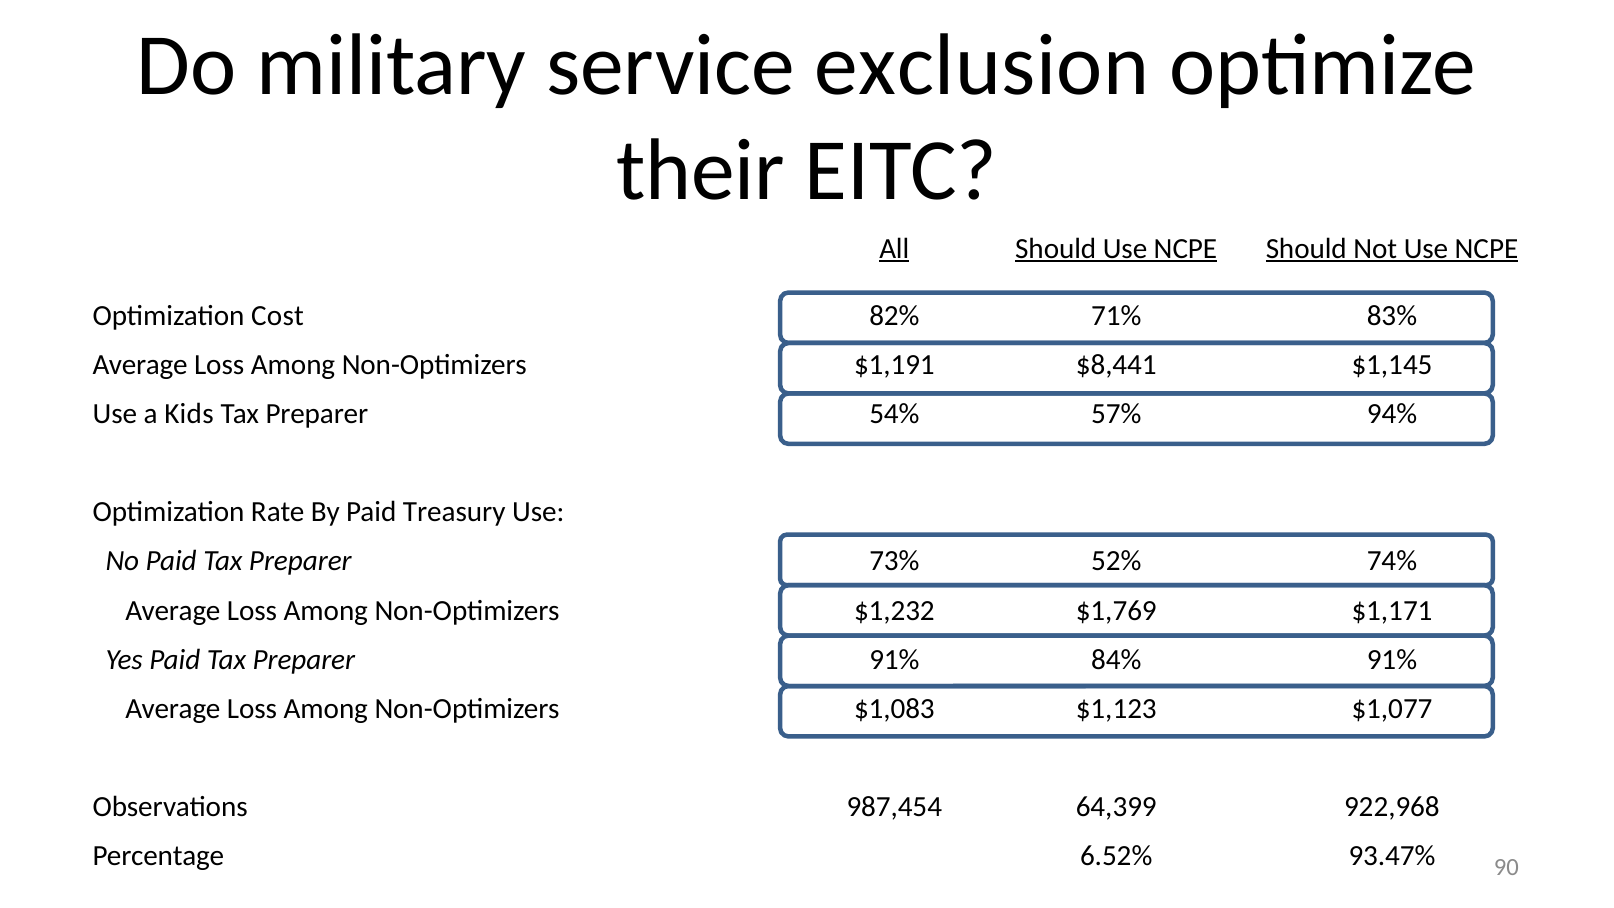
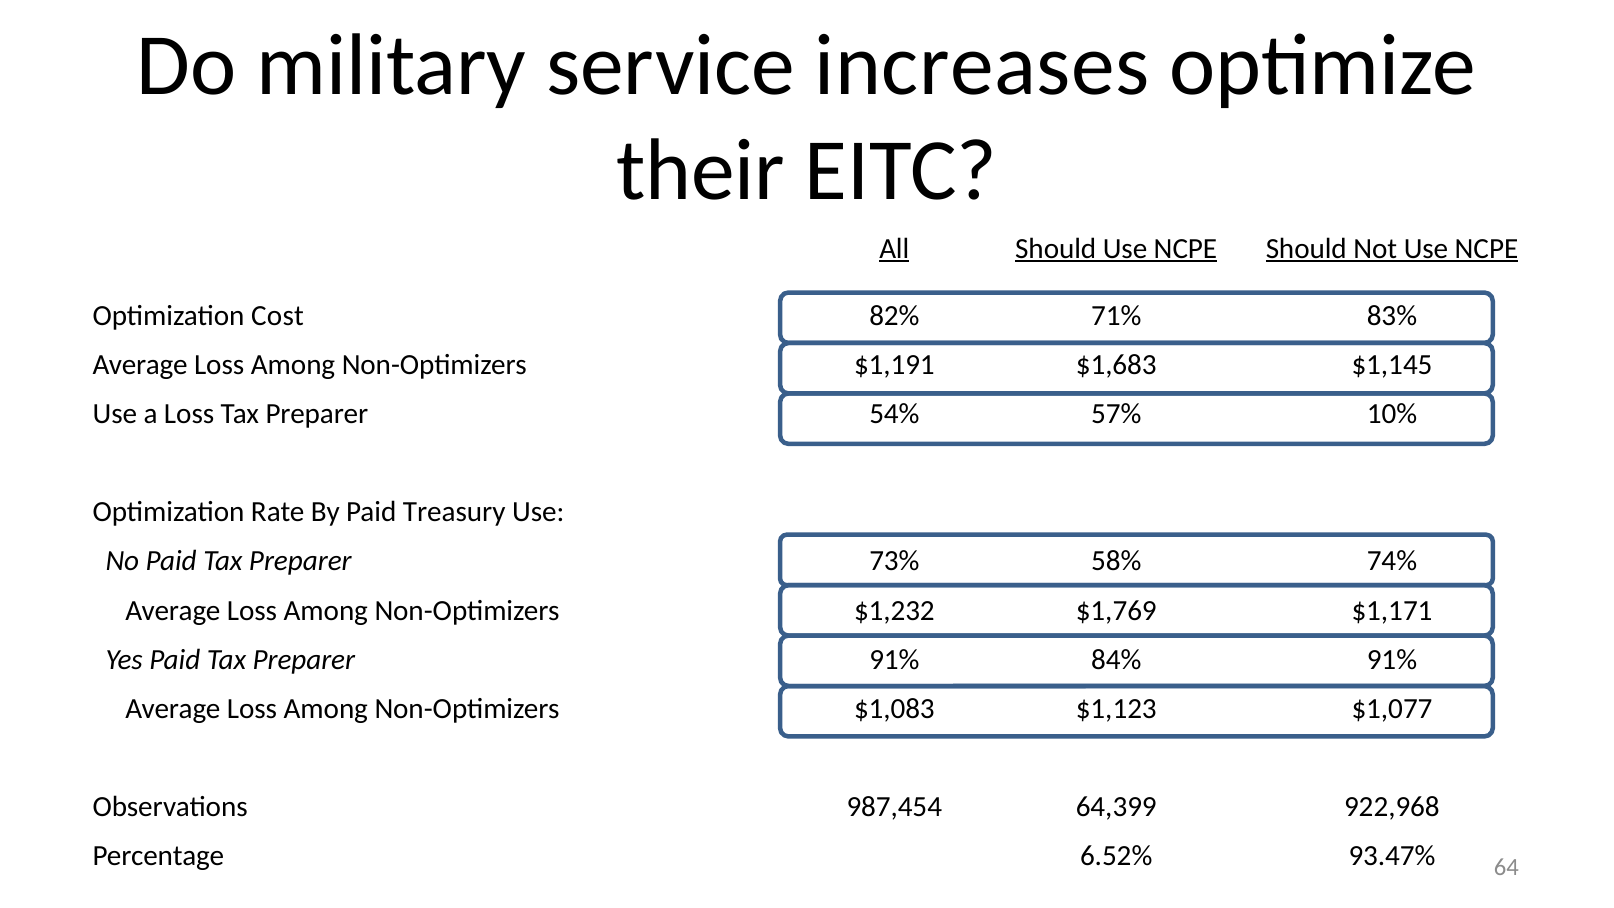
exclusion: exclusion -> increases
$8,441: $8,441 -> $1,683
a Kids: Kids -> Loss
94%: 94% -> 10%
52%: 52% -> 58%
90: 90 -> 64
